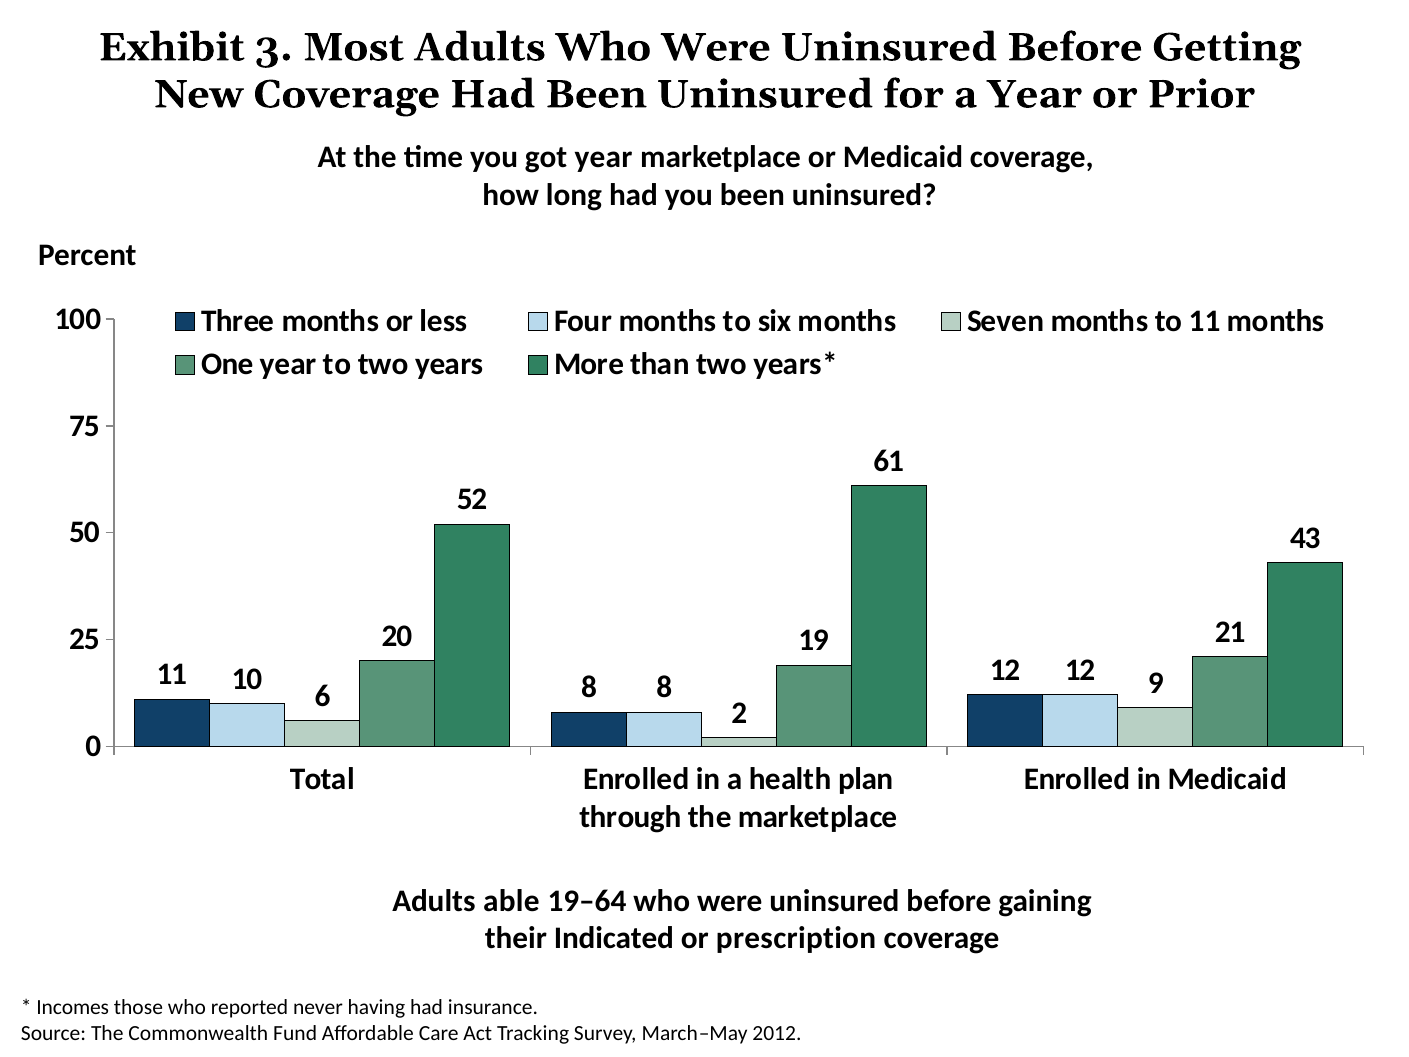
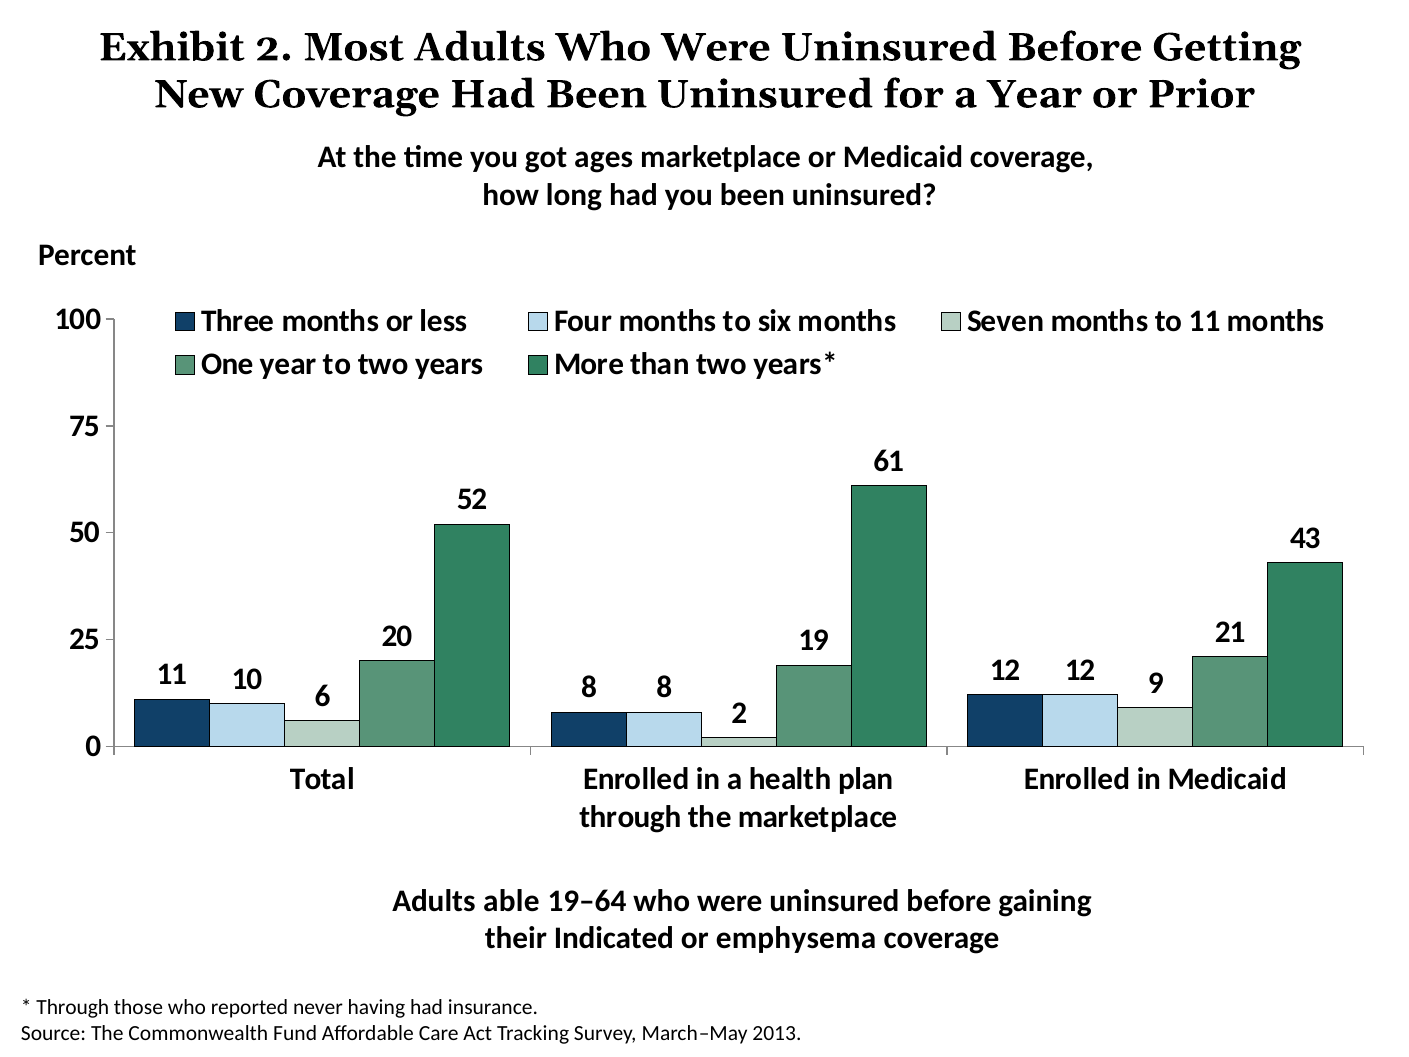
Exhibit 3: 3 -> 2
got year: year -> ages
prescription: prescription -> emphysema
Incomes at (73, 1008): Incomes -> Through
2012: 2012 -> 2013
